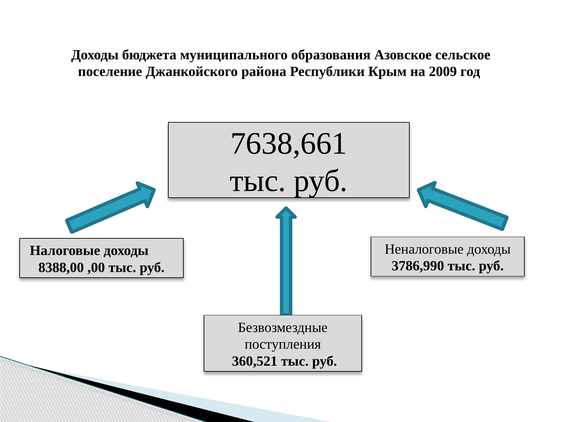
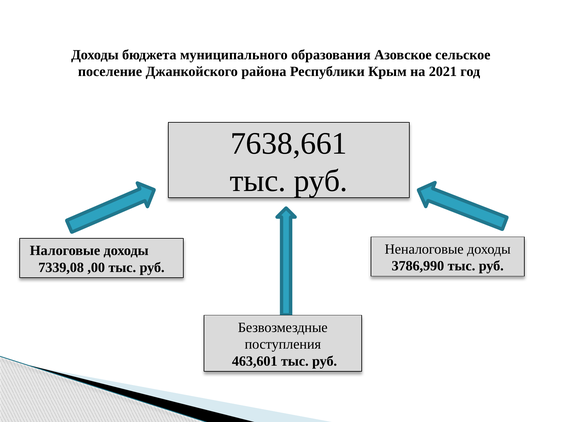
2009: 2009 -> 2021
8388,00: 8388,00 -> 7339,08
360,521: 360,521 -> 463,601
